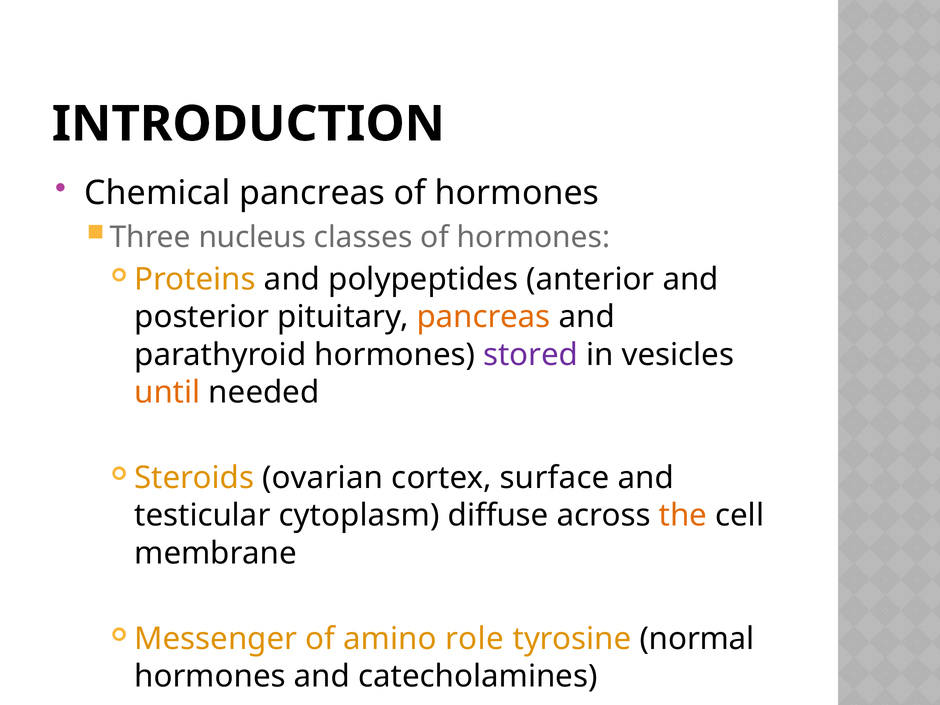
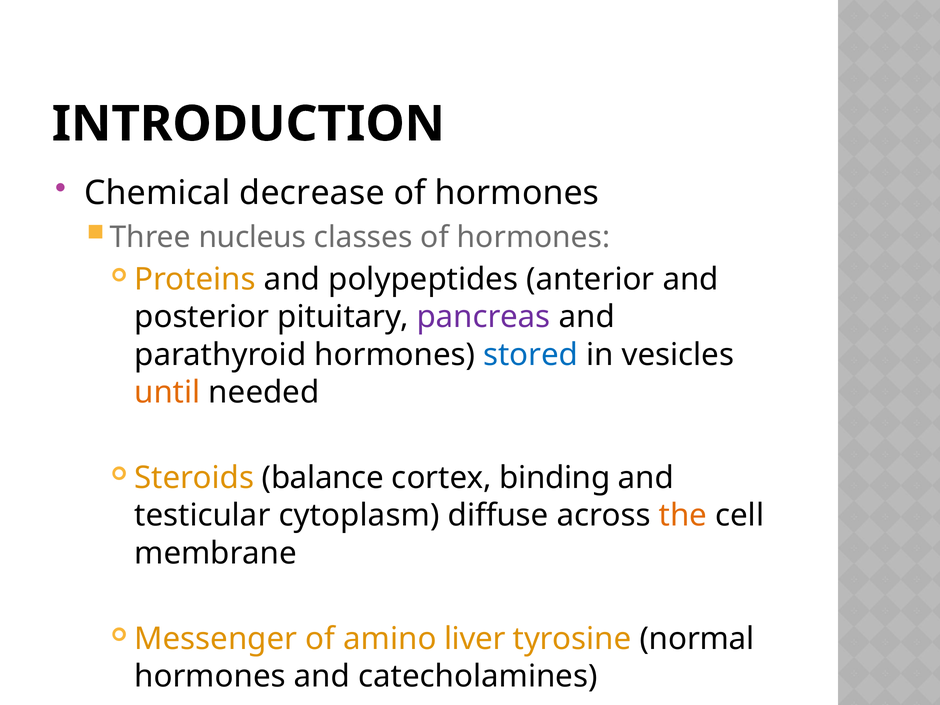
Chemical pancreas: pancreas -> decrease
pancreas at (484, 317) colour: orange -> purple
stored colour: purple -> blue
ovarian: ovarian -> balance
surface: surface -> binding
role: role -> liver
